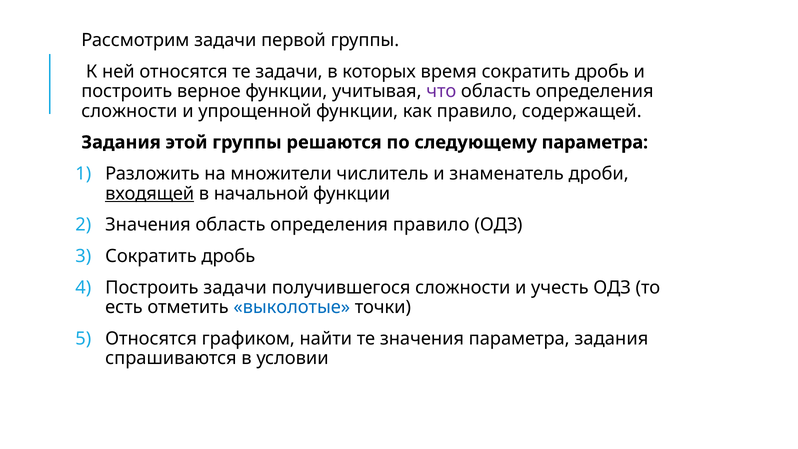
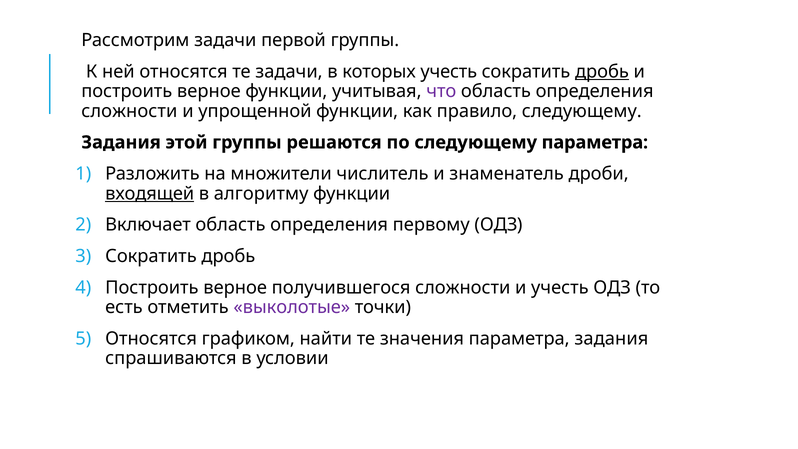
которых время: время -> учесть
дробь at (602, 72) underline: none -> present
правило содержащей: содержащей -> следующему
начальной: начальной -> алгоритму
Значения at (148, 225): Значения -> Включает
определения правило: правило -> первому
задачи at (235, 288): задачи -> верное
выколотые colour: blue -> purple
